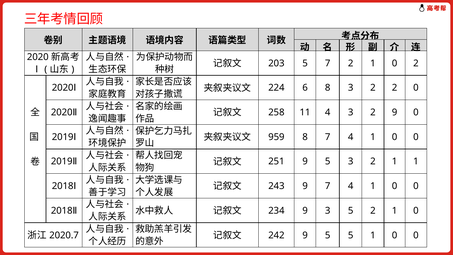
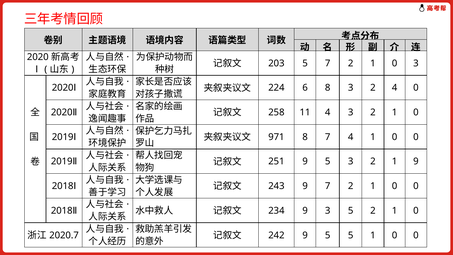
0 2: 2 -> 3
2 2: 2 -> 4
4 3 2 9: 9 -> 1
959: 959 -> 971
1 1: 1 -> 9
9 7 4: 4 -> 2
